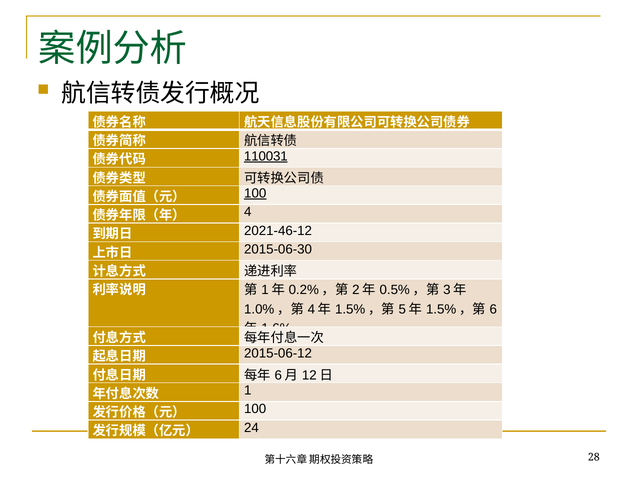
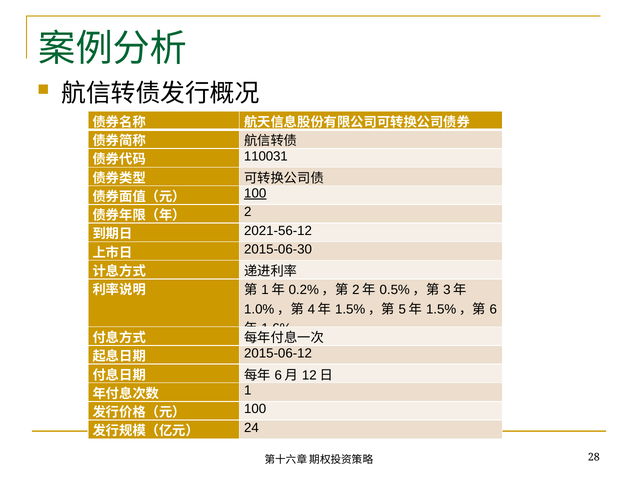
110031 underline: present -> none
4: 4 -> 2
2021-46-12: 2021-46-12 -> 2021-56-12
